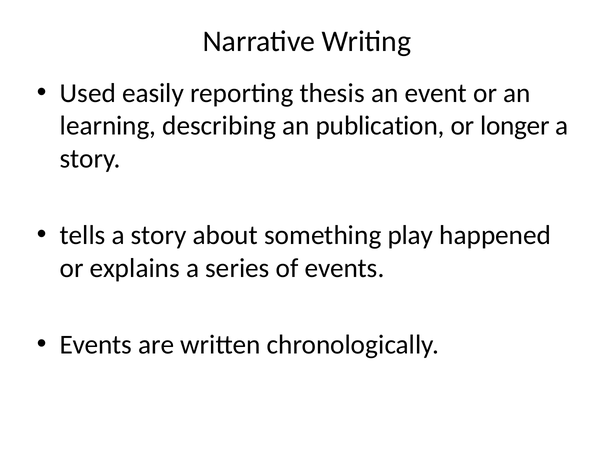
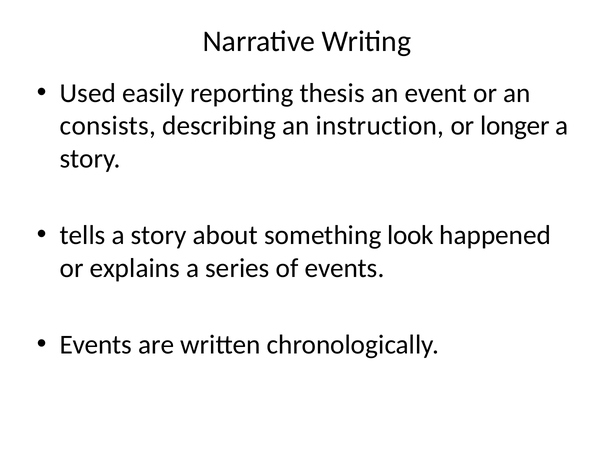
learning: learning -> consists
publication: publication -> instruction
play: play -> look
